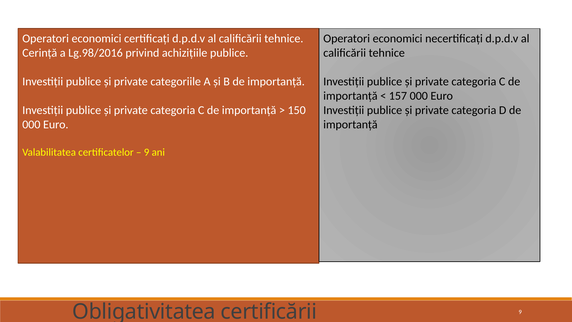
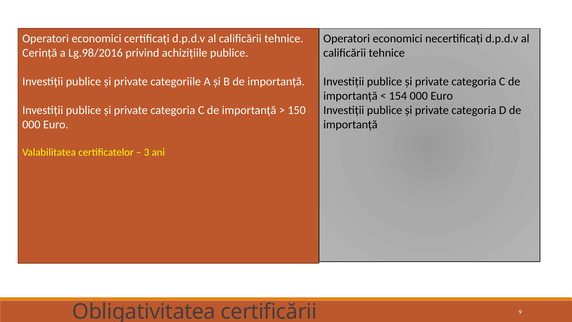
157: 157 -> 154
9 at (147, 152): 9 -> 3
